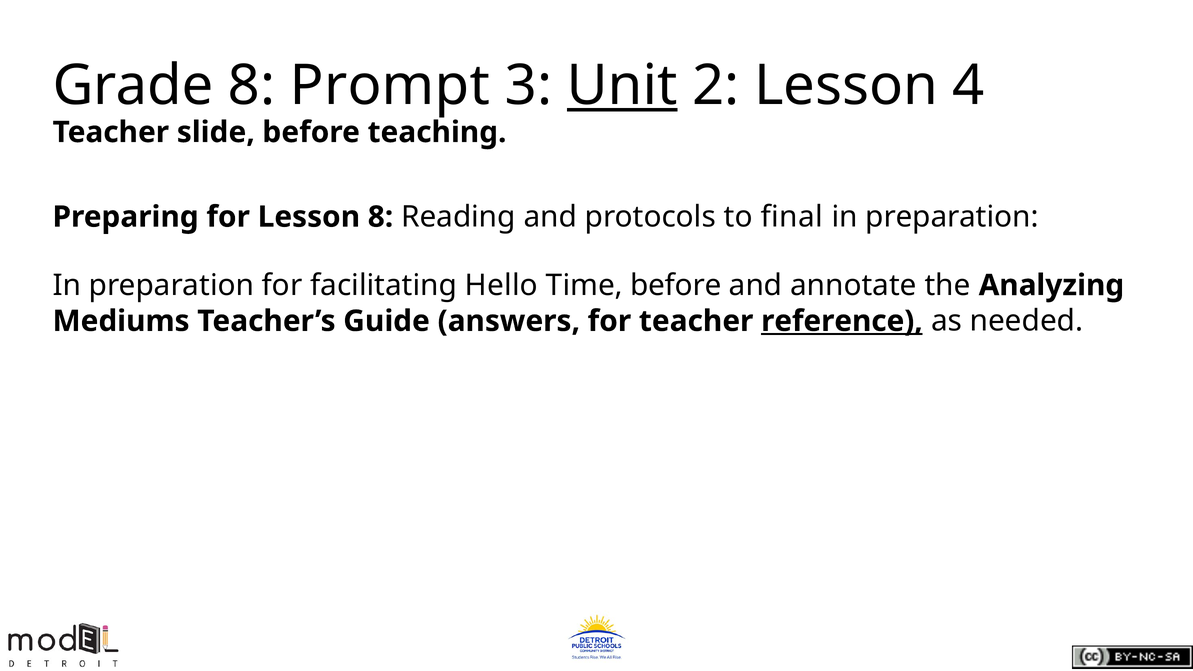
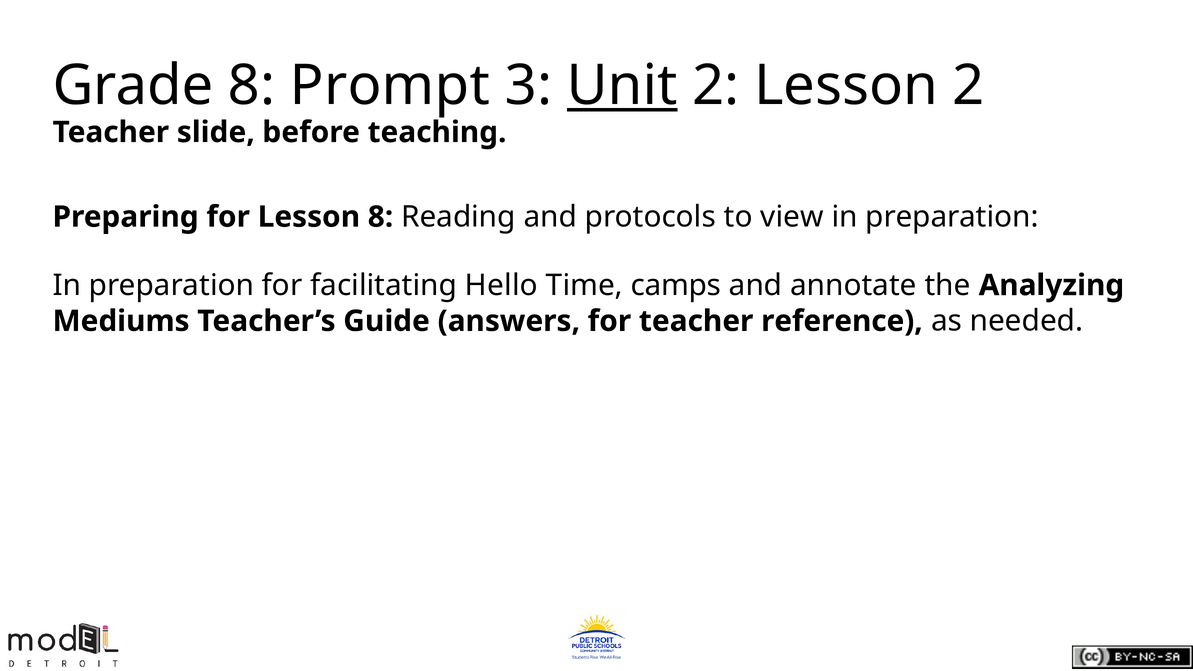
Lesson 4: 4 -> 2
final: final -> view
Time before: before -> camps
reference underline: present -> none
